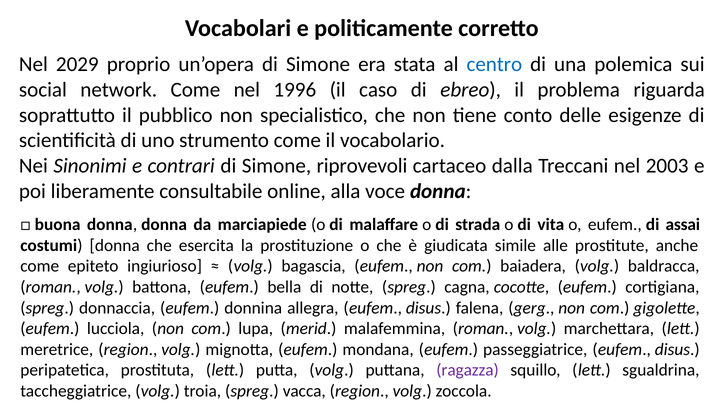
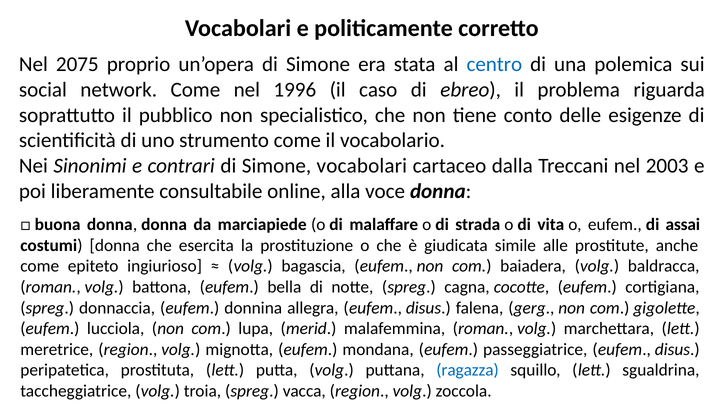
2029: 2029 -> 2075
Simone riprovevoli: riprovevoli -> vocabolari
ragazza colour: purple -> blue
